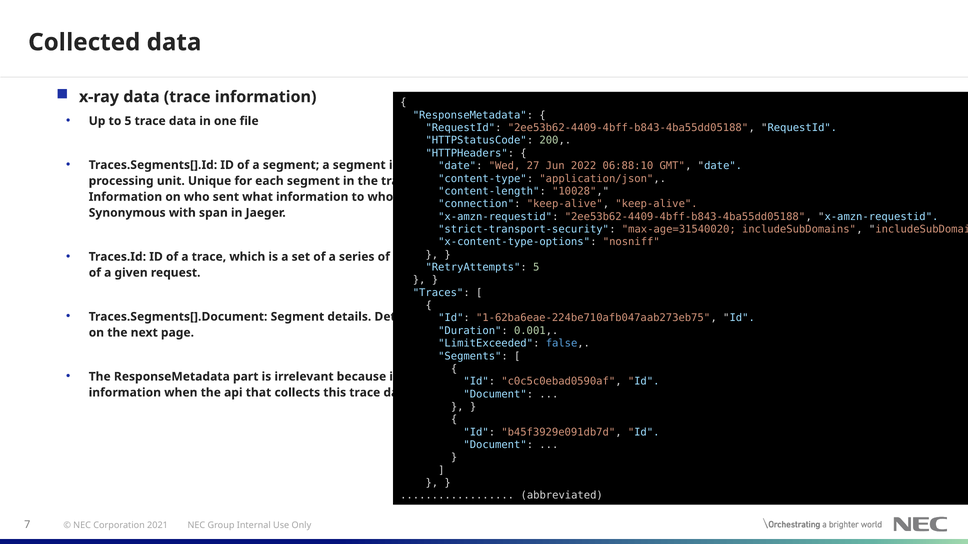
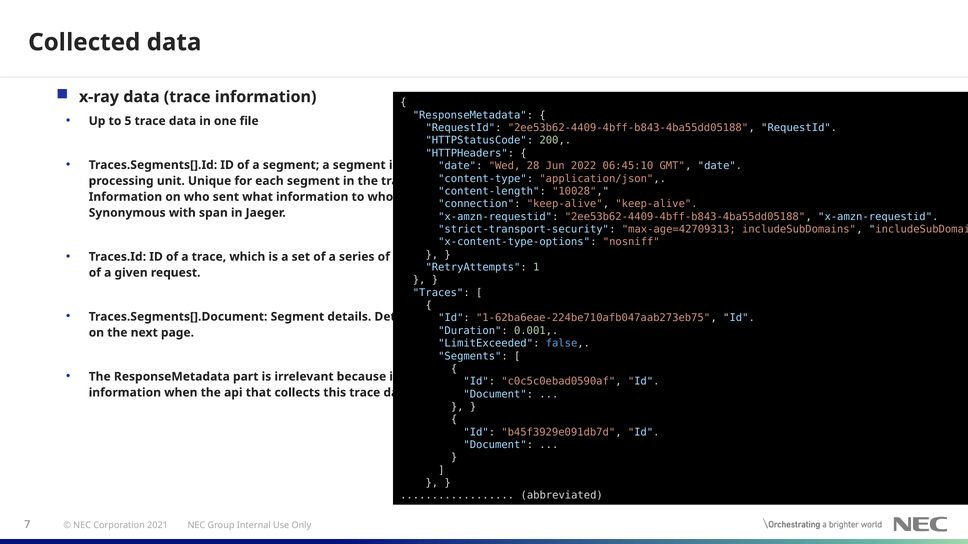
27: 27 -> 28
06:88:10: 06:88:10 -> 06:45:10
max-age=31540020: max-age=31540020 -> max-age=42709313
RetryAttempts 5: 5 -> 1
